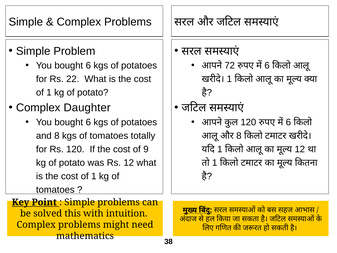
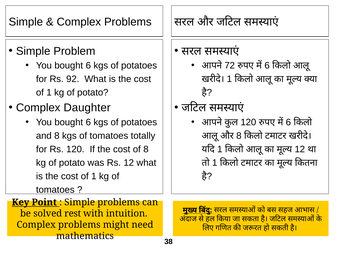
22: 22 -> 92
of 9: 9 -> 8
this: this -> rest
